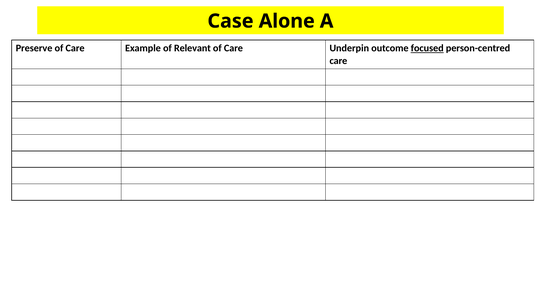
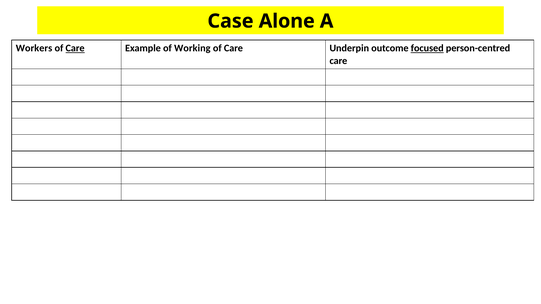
Preserve: Preserve -> Workers
Care at (75, 48) underline: none -> present
Relevant: Relevant -> Working
